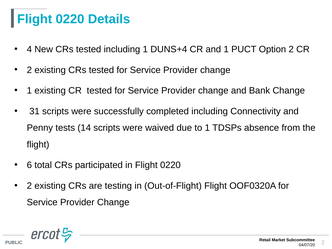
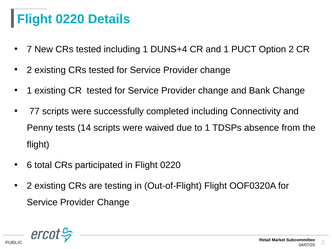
4: 4 -> 7
31: 31 -> 77
